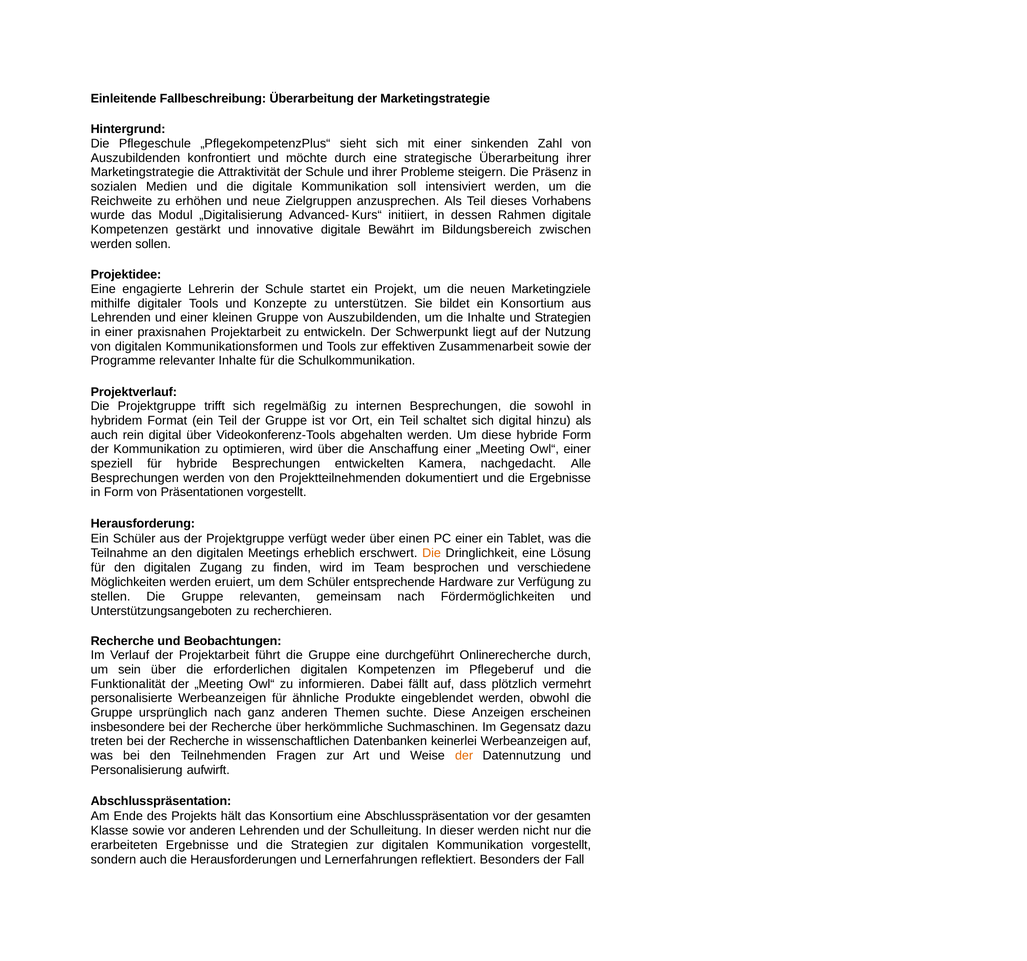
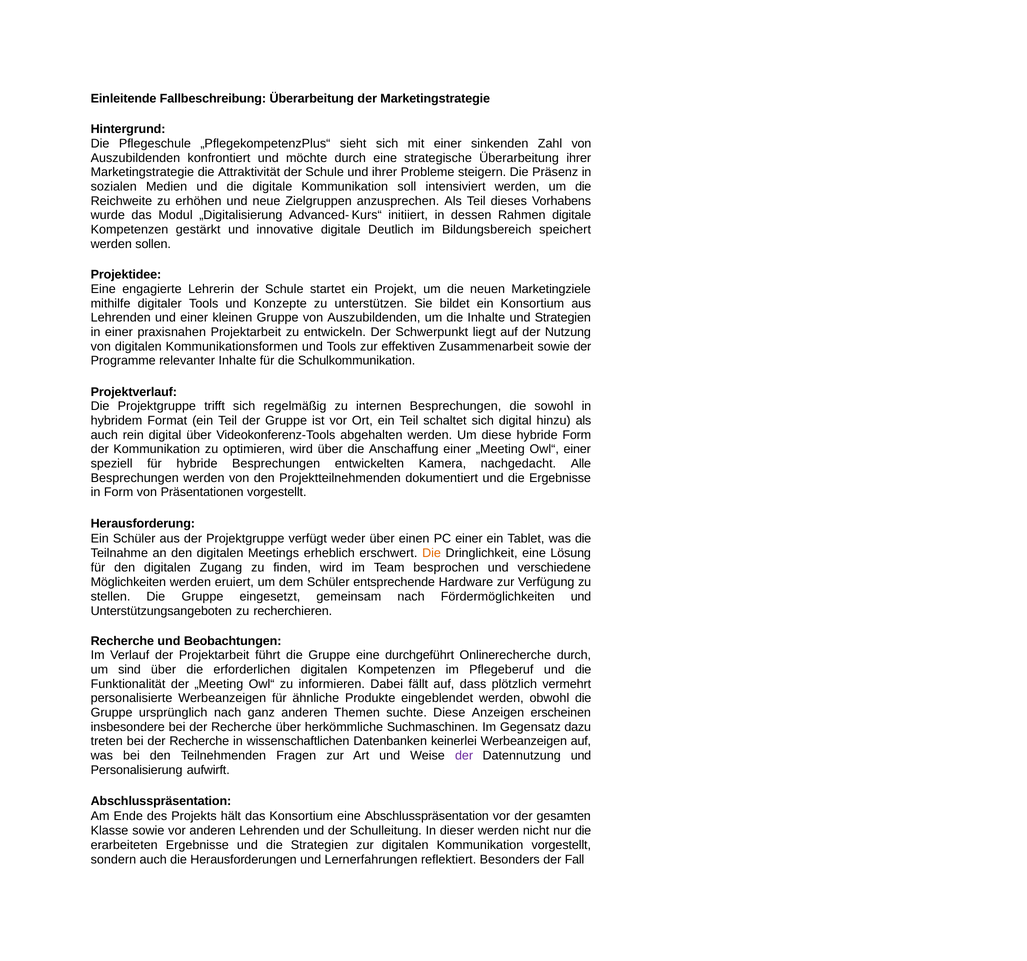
Bewährt: Bewährt -> Deutlich
zwischen: zwischen -> speichert
relevanten: relevanten -> eingesetzt
sein: sein -> sind
der at (464, 755) colour: orange -> purple
